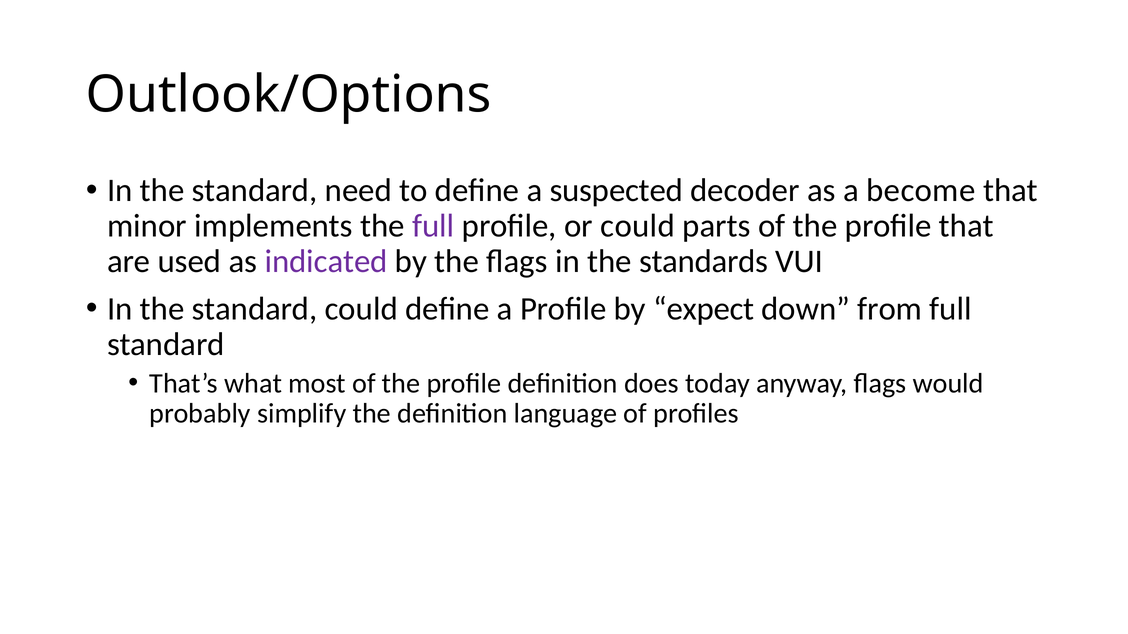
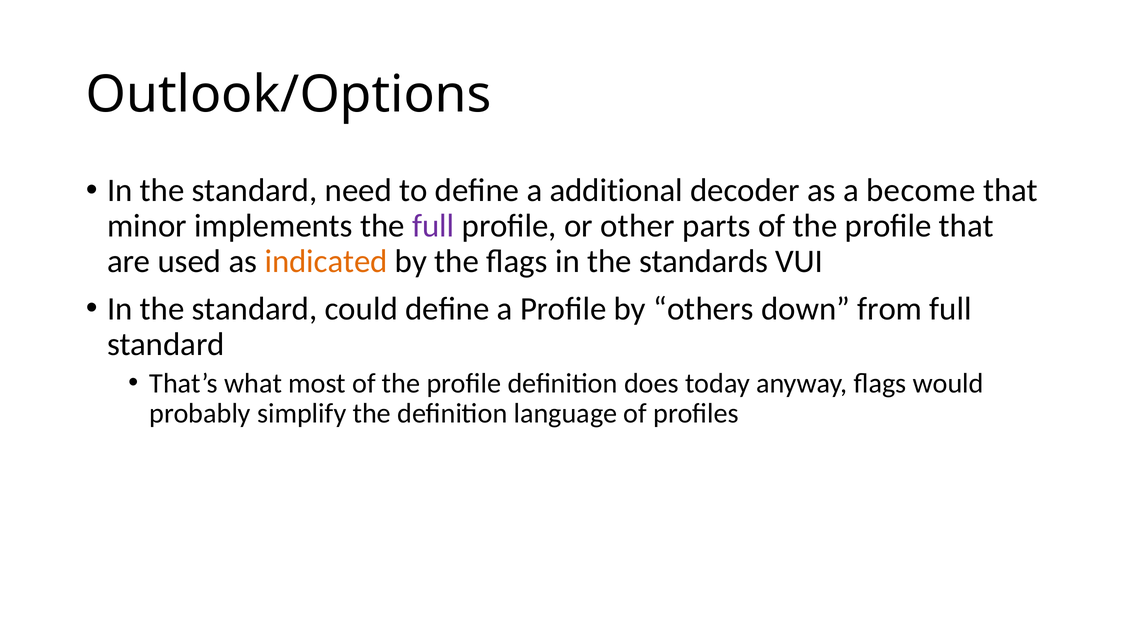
suspected: suspected -> additional
or could: could -> other
indicated colour: purple -> orange
expect: expect -> others
